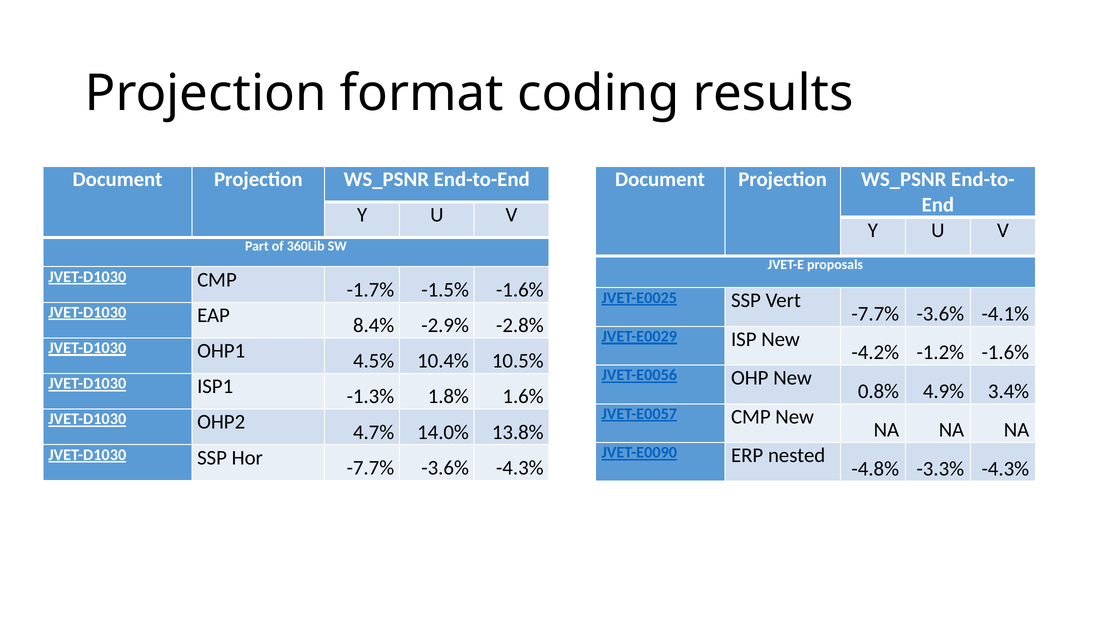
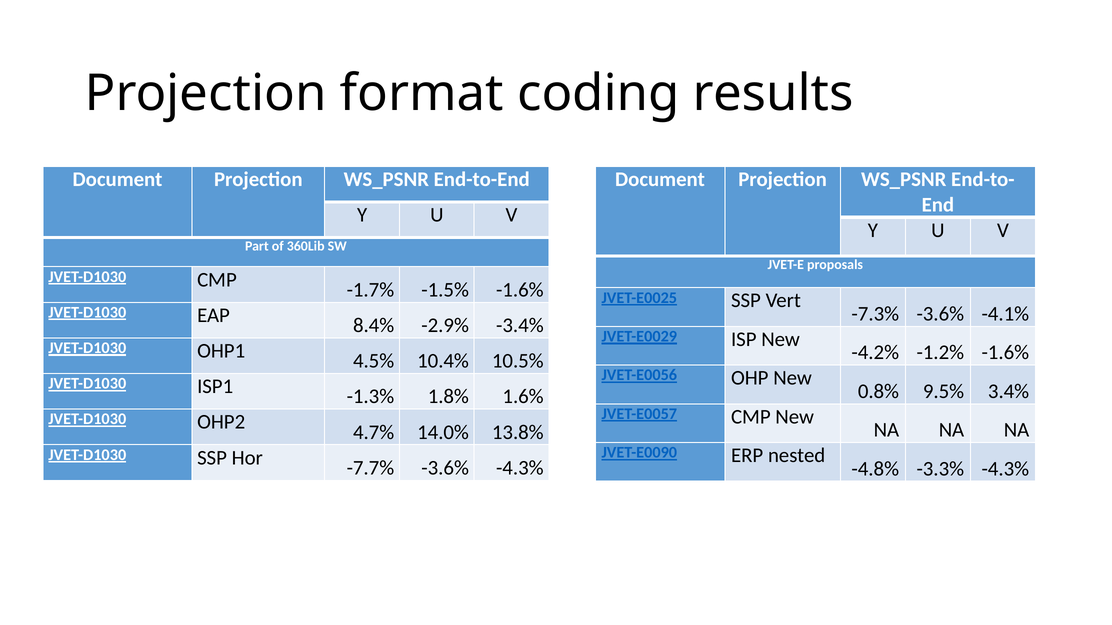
-7.7% at (875, 314): -7.7% -> -7.3%
-2.8%: -2.8% -> -3.4%
4.9%: 4.9% -> 9.5%
